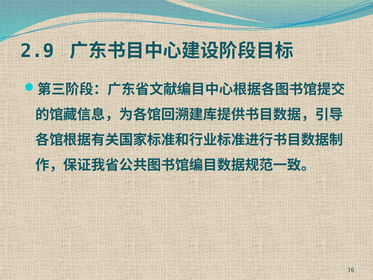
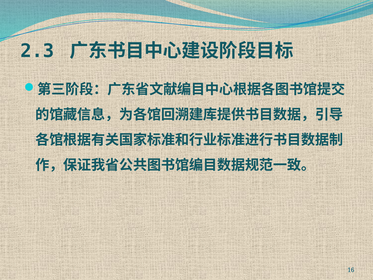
2.9: 2.9 -> 2.3
